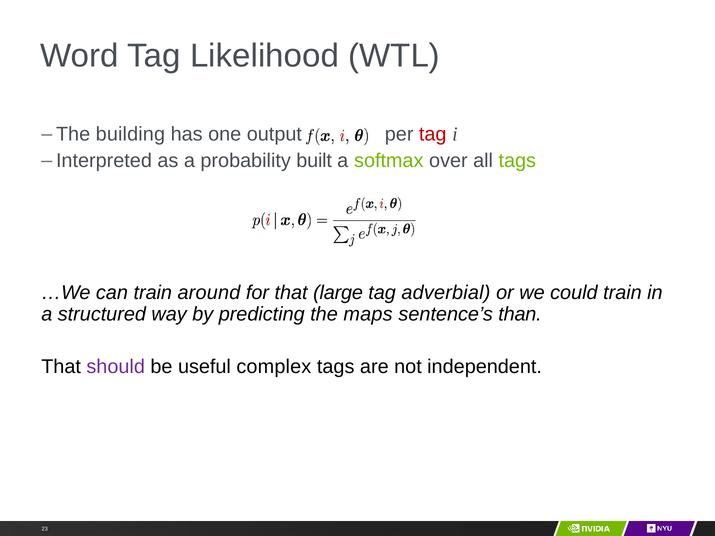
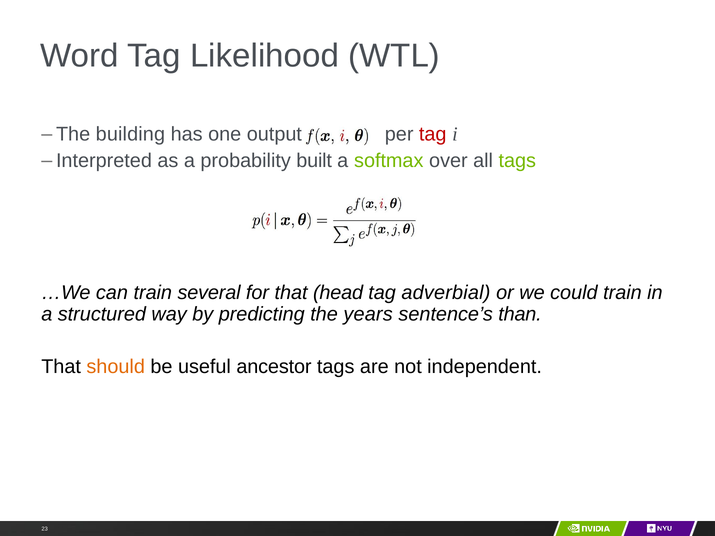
around: around -> several
large: large -> head
maps: maps -> years
should colour: purple -> orange
complex: complex -> ancestor
